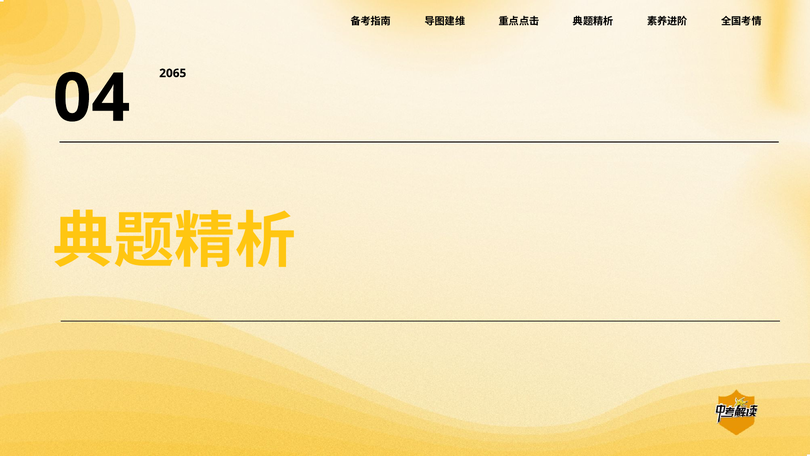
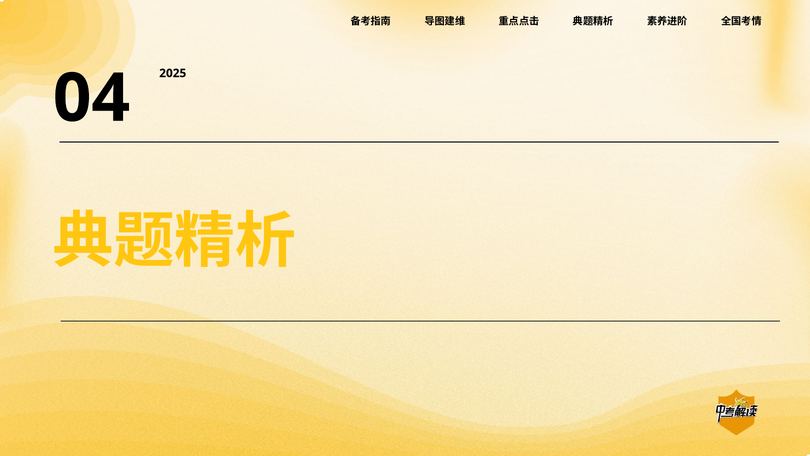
2065: 2065 -> 2025
